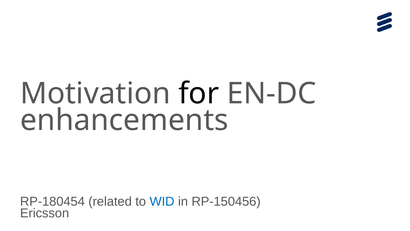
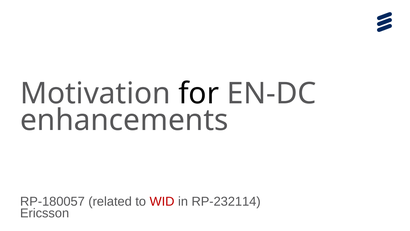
RP-180454: RP-180454 -> RP-180057
WID colour: blue -> red
RP-150456: RP-150456 -> RP-232114
